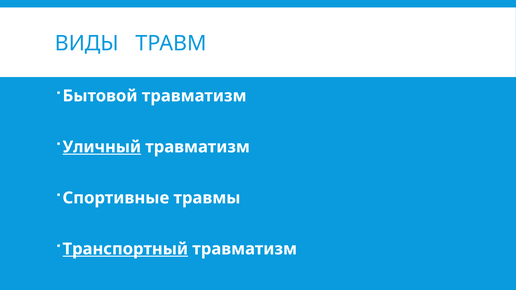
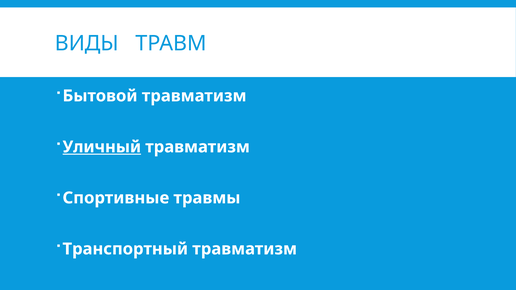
Транспортный underline: present -> none
